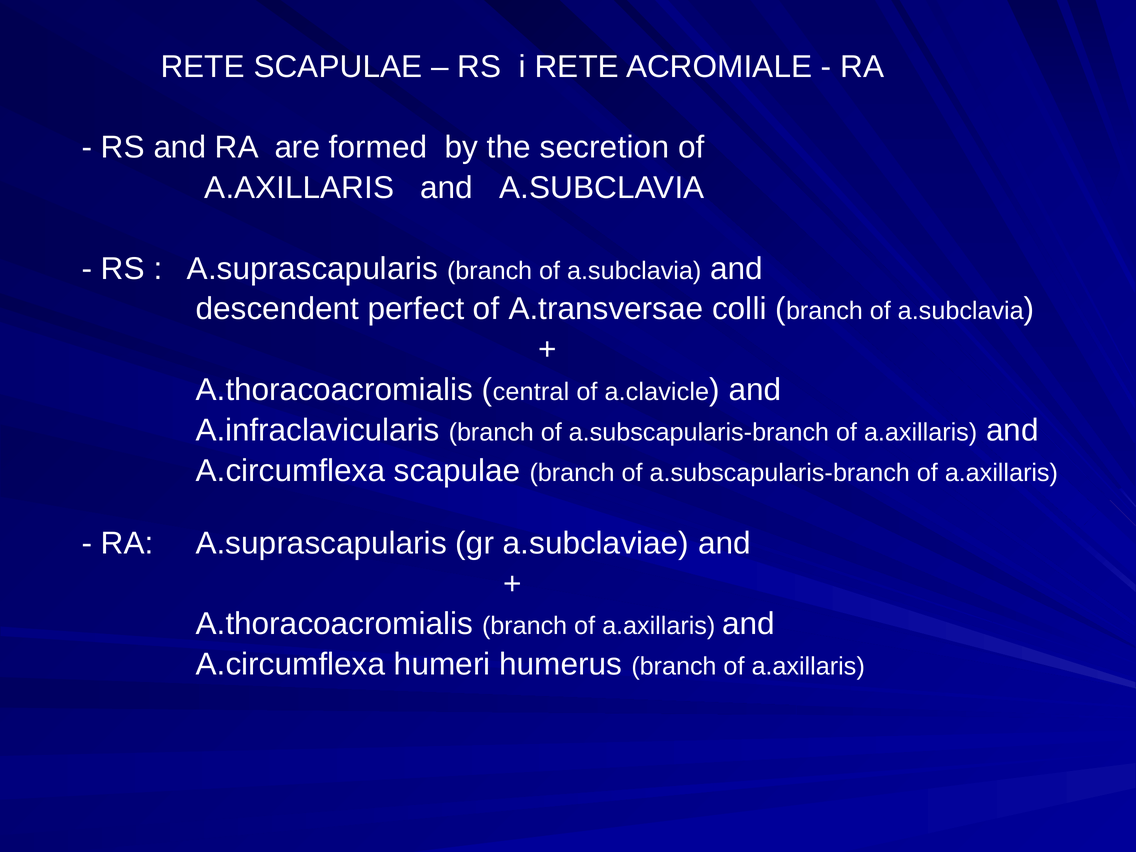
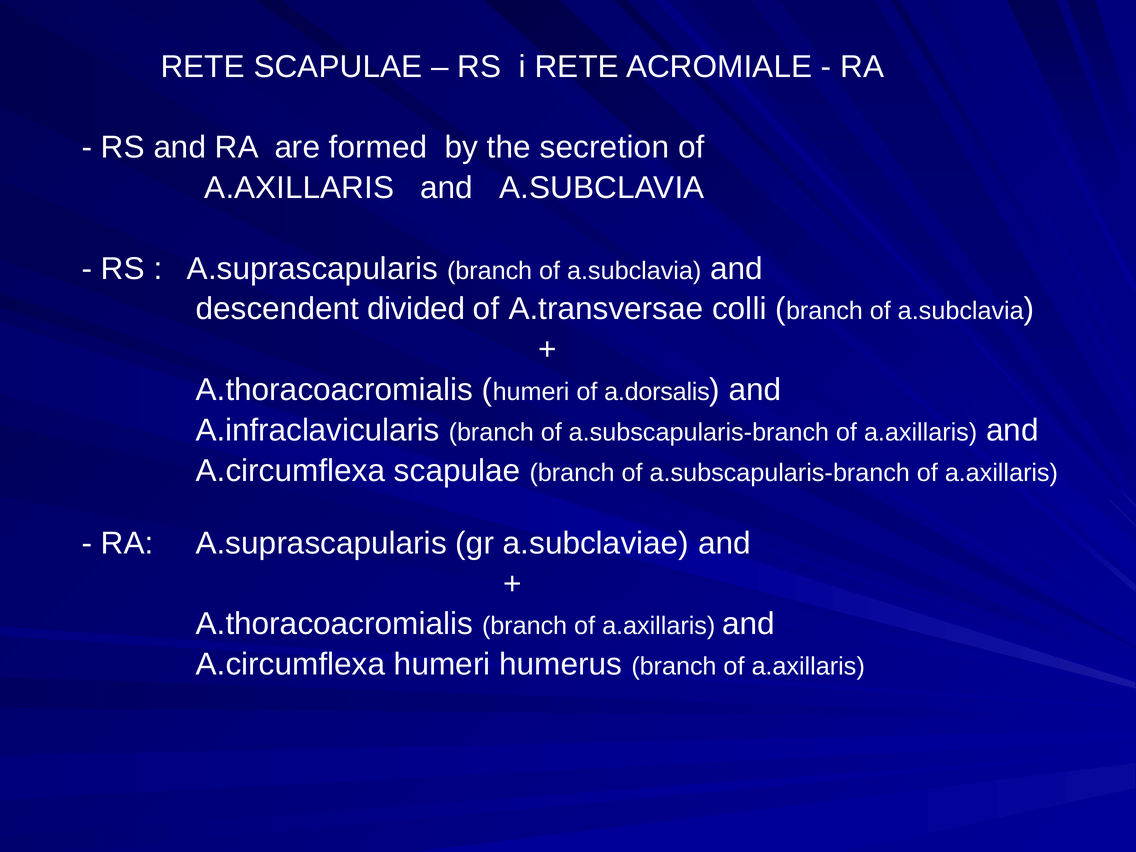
perfect: perfect -> divided
central at (531, 392): central -> humeri
a.clavicle: a.clavicle -> a.dorsalis
